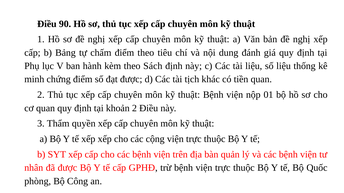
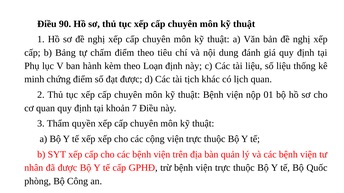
Sách: Sách -> Loạn
tiền: tiền -> lịch
khoản 2: 2 -> 7
